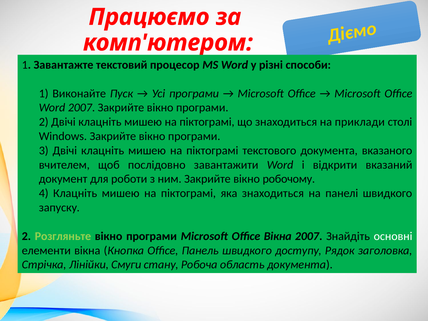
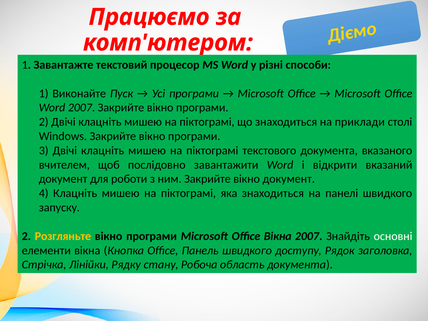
вікно робочому: робочому -> документ
Розгляньте colour: light green -> yellow
Смуги: Смуги -> Рядку
